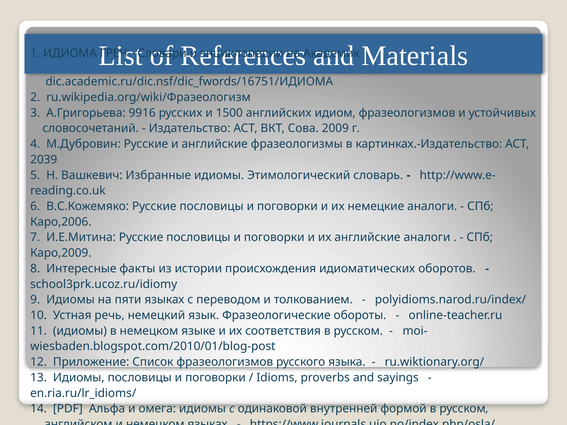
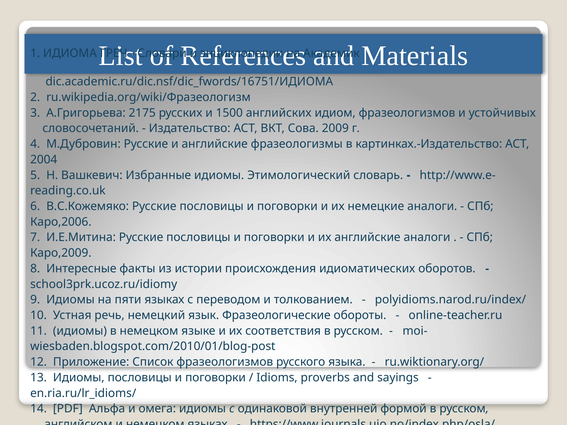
9916: 9916 -> 2175
2039: 2039 -> 2004
